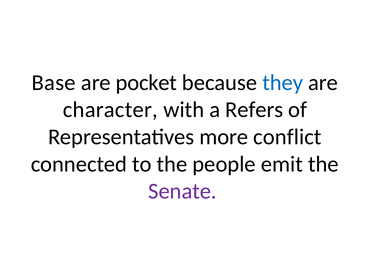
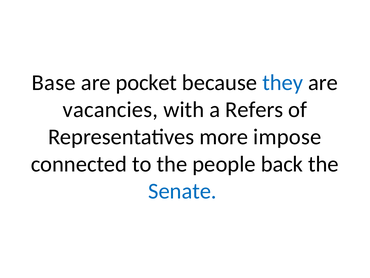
character: character -> vacancies
conflict: conflict -> impose
emit: emit -> back
Senate colour: purple -> blue
